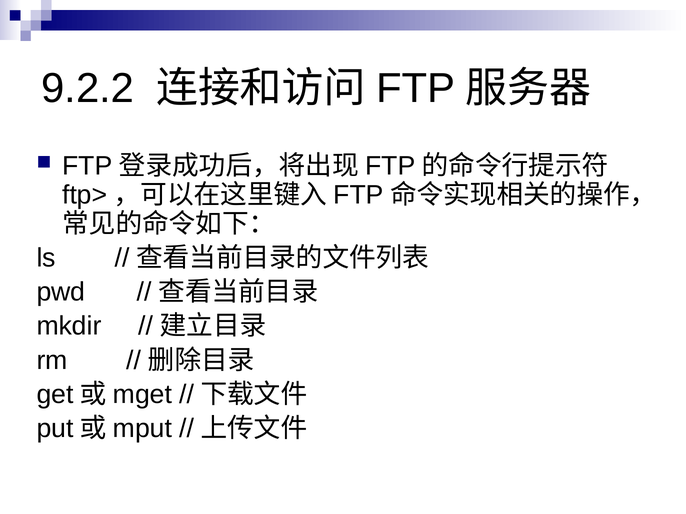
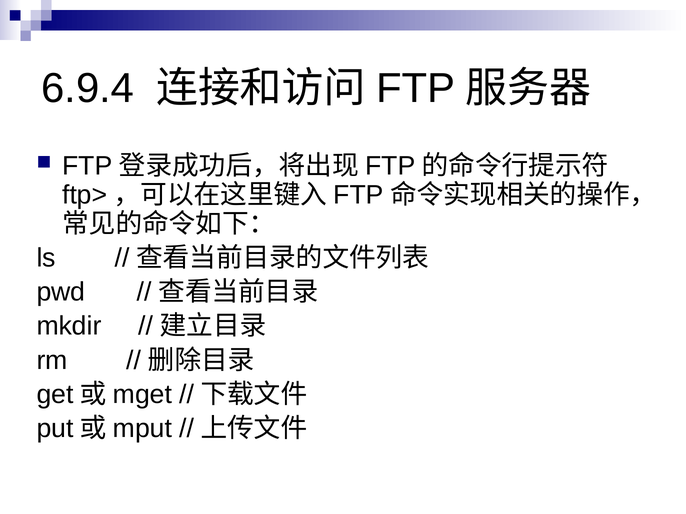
9.2.2: 9.2.2 -> 6.9.4
